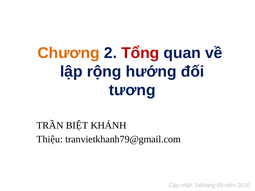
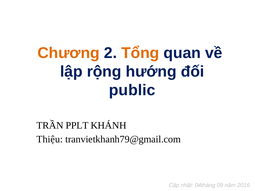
Tổng colour: red -> orange
tương: tương -> public
BIỆT: BIỆT -> PPLT
